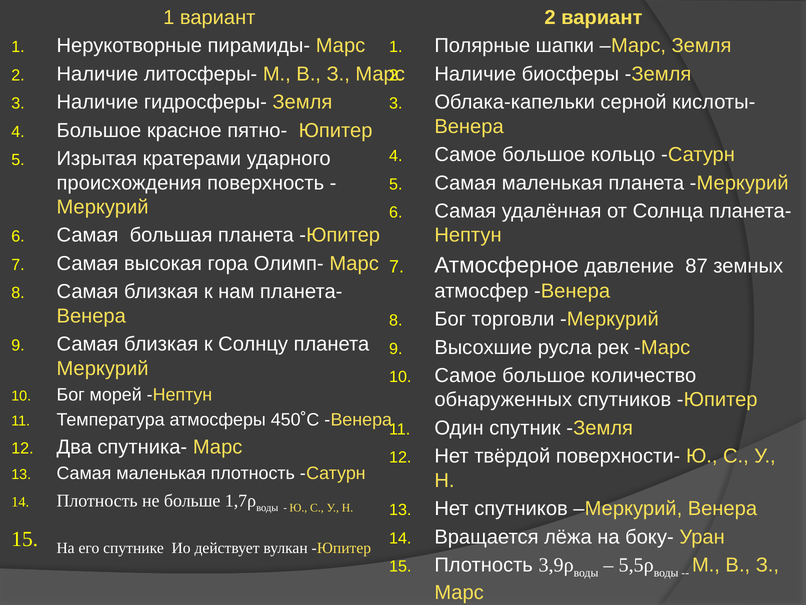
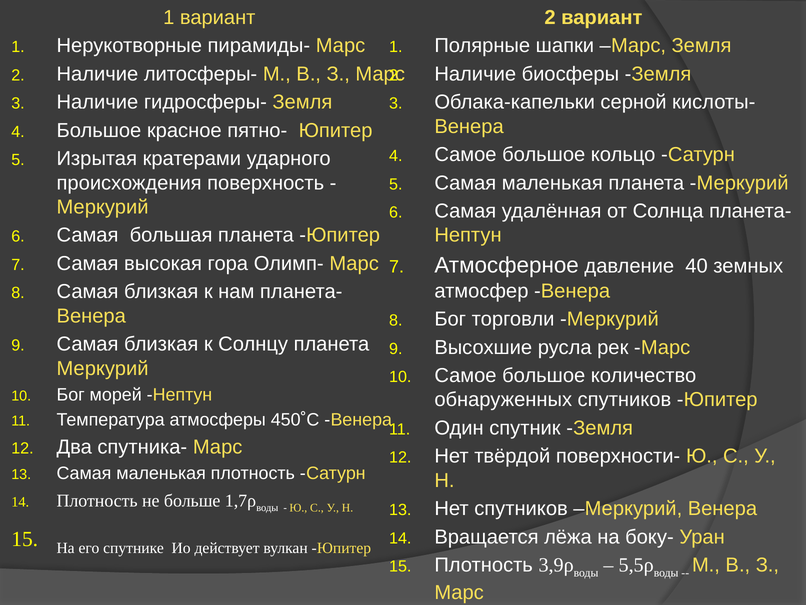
87: 87 -> 40
